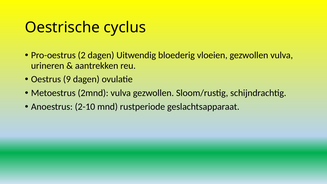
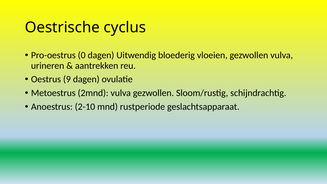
2: 2 -> 0
